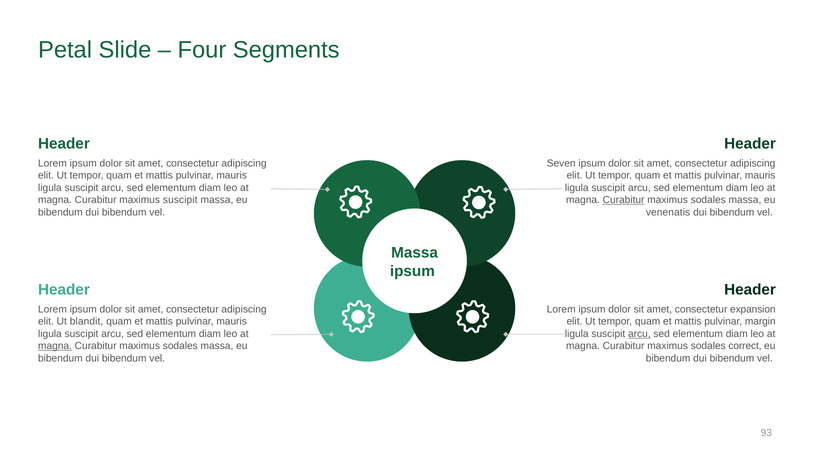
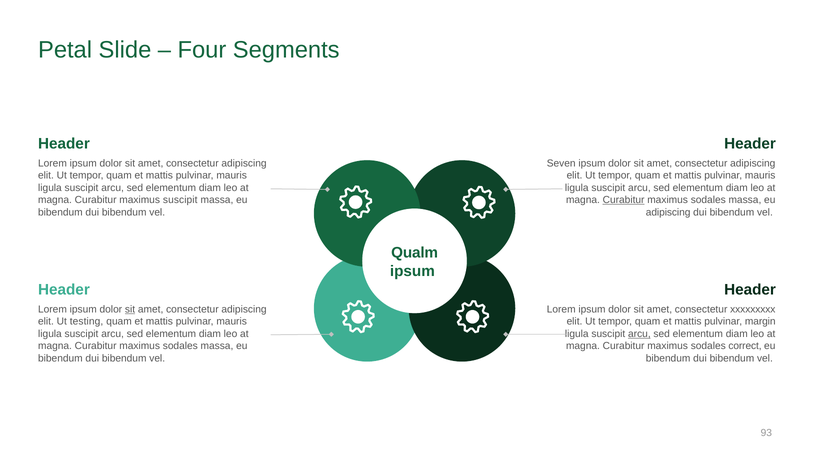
venenatis at (668, 212): venenatis -> adipiscing
Massa at (415, 253): Massa -> Qualm
sit at (130, 309) underline: none -> present
expansion: expansion -> xxxxxxxxx
blandit: blandit -> testing
magna at (55, 346) underline: present -> none
